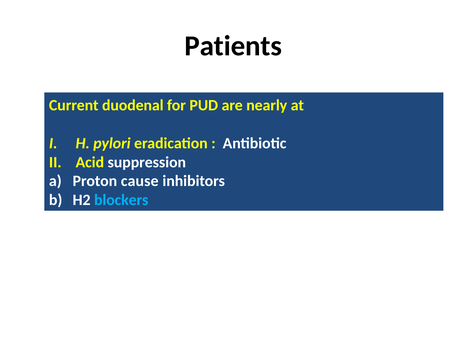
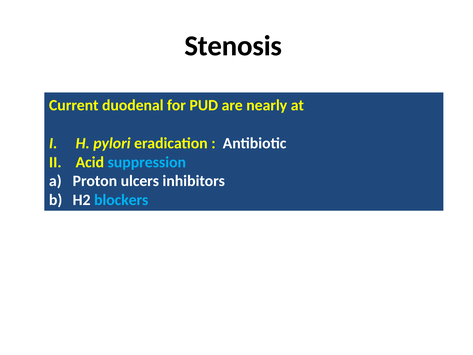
Patients: Patients -> Stenosis
suppression colour: white -> light blue
cause: cause -> ulcers
